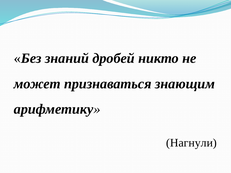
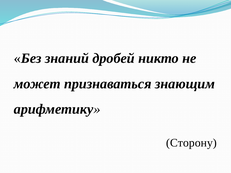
Нагнули: Нагнули -> Сторону
